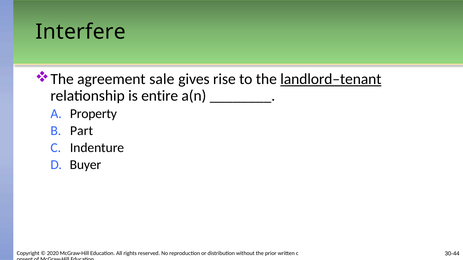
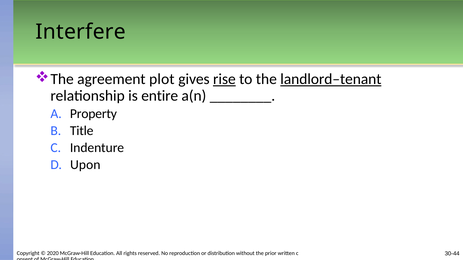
sale: sale -> plot
rise underline: none -> present
Part: Part -> Title
Buyer: Buyer -> Upon
